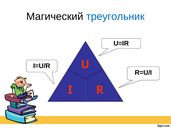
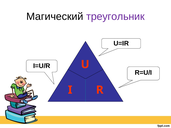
треугольник colour: blue -> purple
